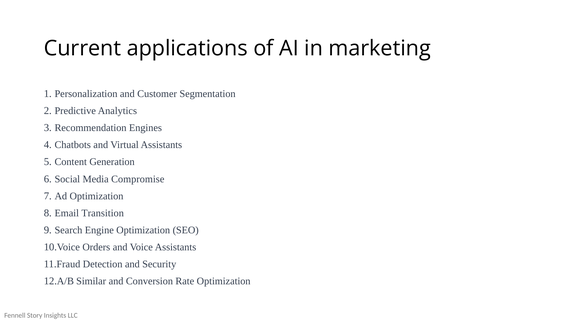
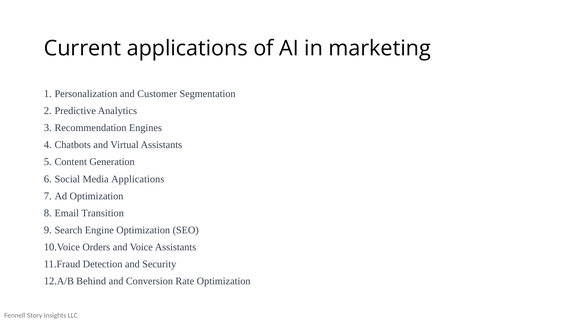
Media Compromise: Compromise -> Applications
Similar: Similar -> Behind
